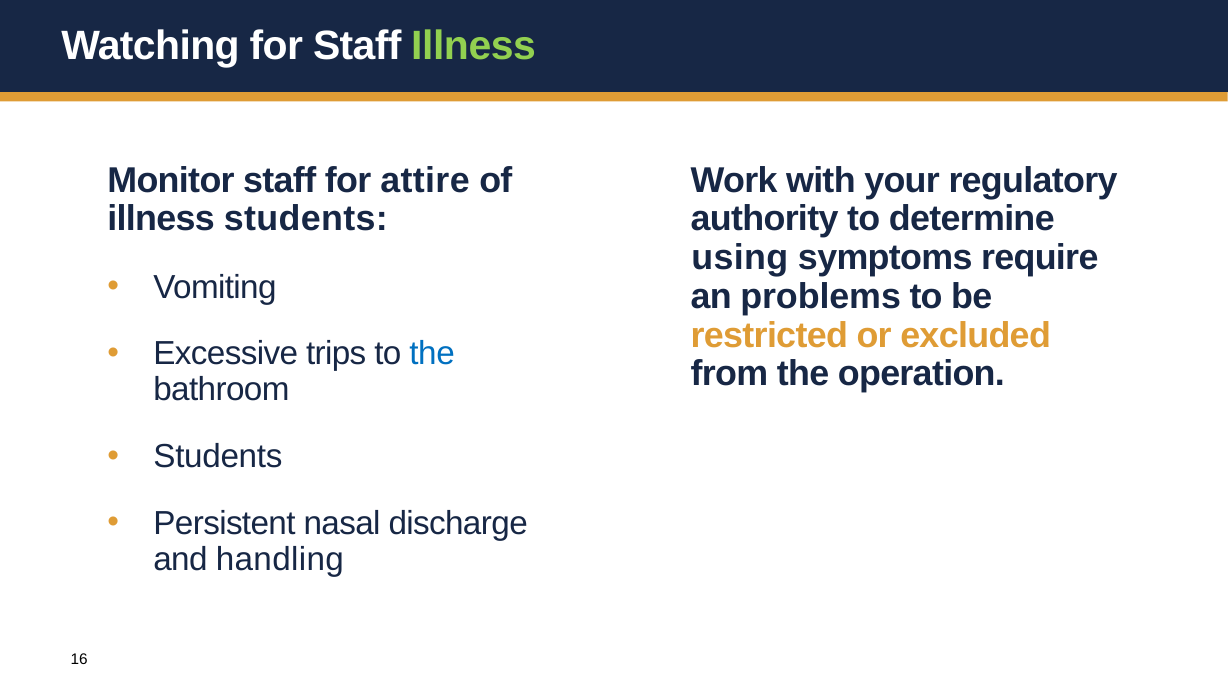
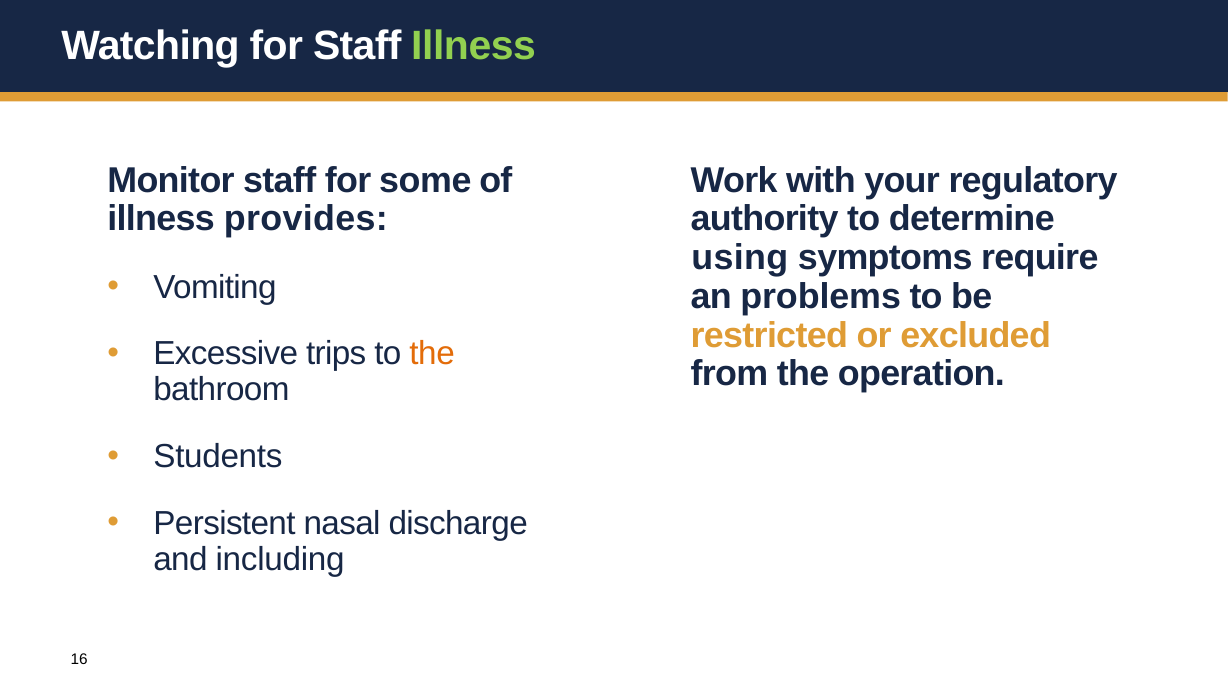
attire: attire -> some
illness students: students -> provides
the at (432, 354) colour: blue -> orange
handling: handling -> including
